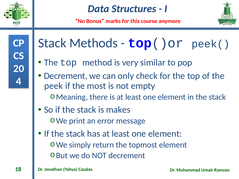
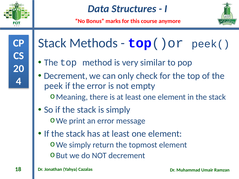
the most: most -> error
is makes: makes -> simply
